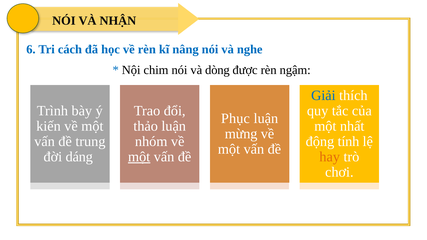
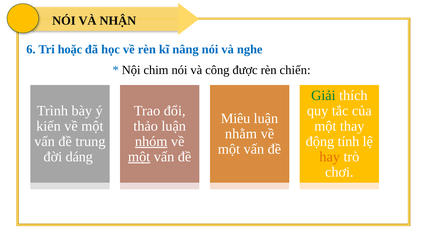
cách: cách -> hoặc
dòng: dòng -> công
ngậm: ngậm -> chiến
Giải colour: blue -> green
Phục: Phục -> Miêu
nhất: nhất -> thay
mừng: mừng -> nhằm
nhóm underline: none -> present
